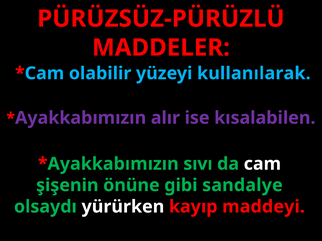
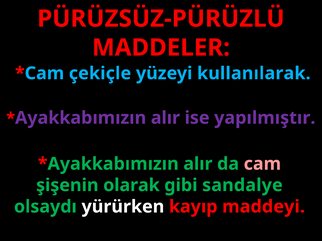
olabilir: olabilir -> çekiçle
kısalabilen: kısalabilen -> yapılmıştır
sıvı at (198, 164): sıvı -> alır
cam colour: white -> pink
önüne: önüne -> olarak
